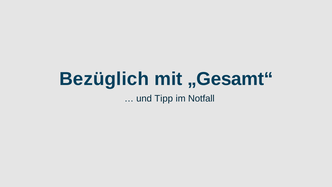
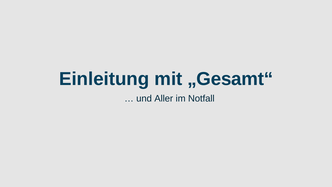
Bezüglich: Bezüglich -> Einleitung
Tipp: Tipp -> Aller
